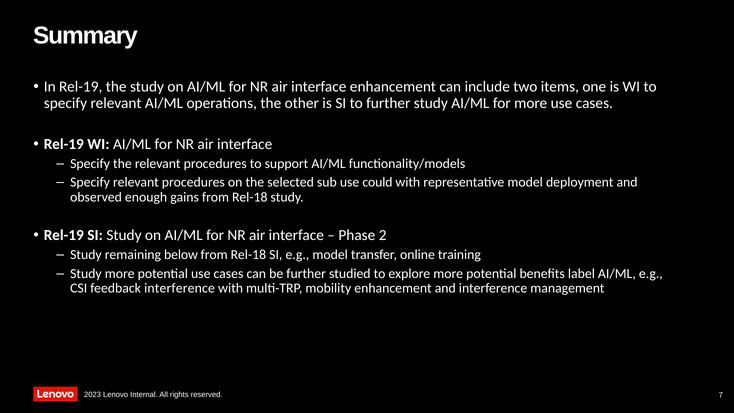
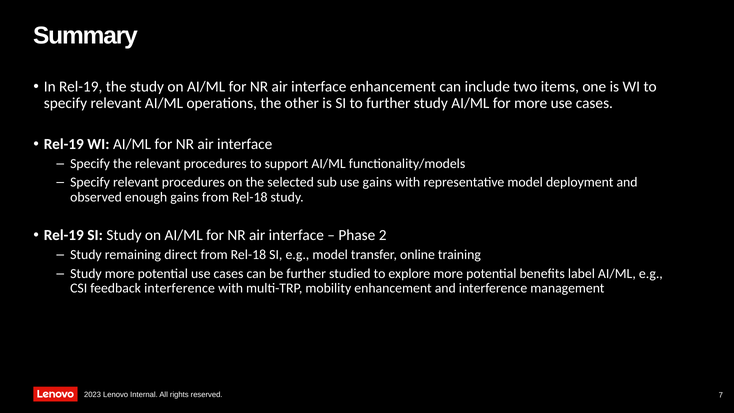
use could: could -> gains
below: below -> direct
